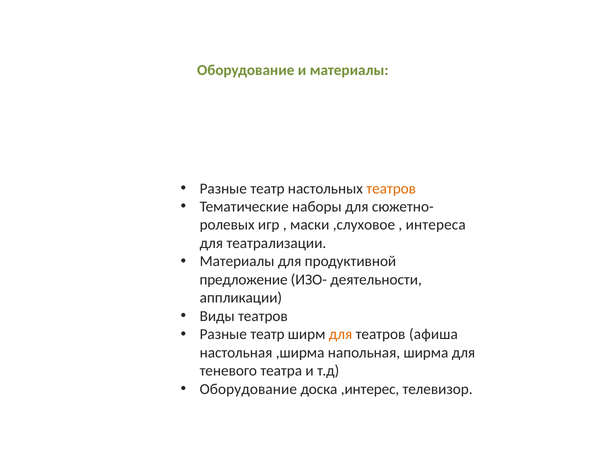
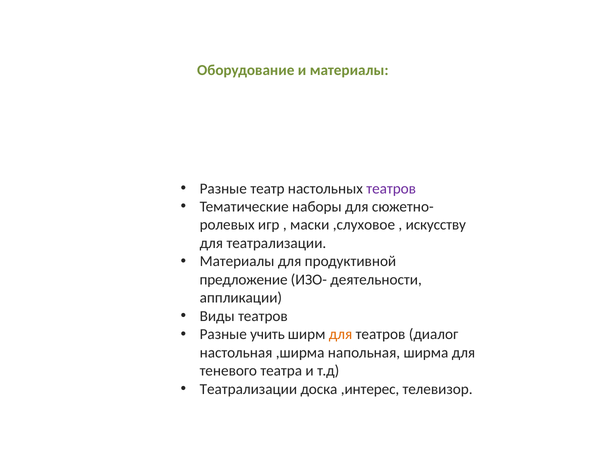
театров at (391, 188) colour: orange -> purple
интереса: интереса -> искусству
театр at (268, 334): театр -> учить
афиша: афиша -> диалог
Оборудование at (248, 389): Оборудование -> Театрализации
